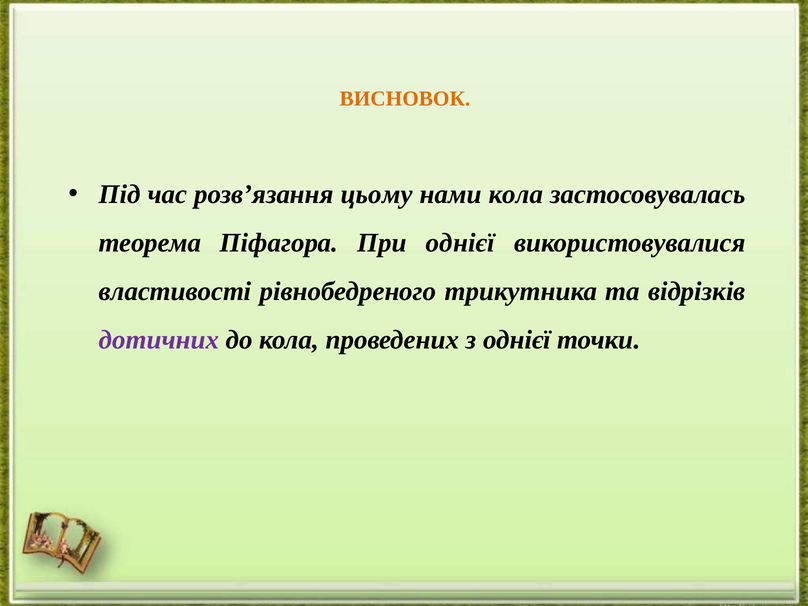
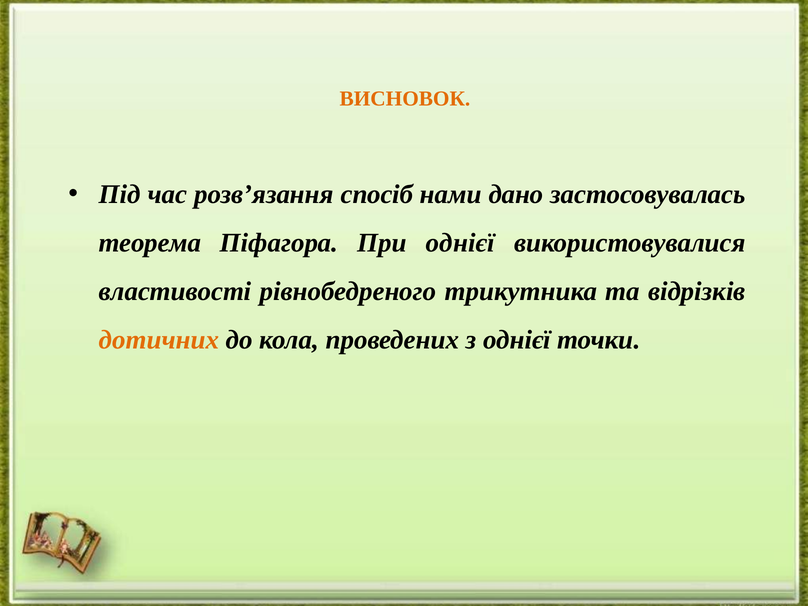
цьому: цьому -> спосіб
нами кола: кола -> дано
дотичних colour: purple -> orange
